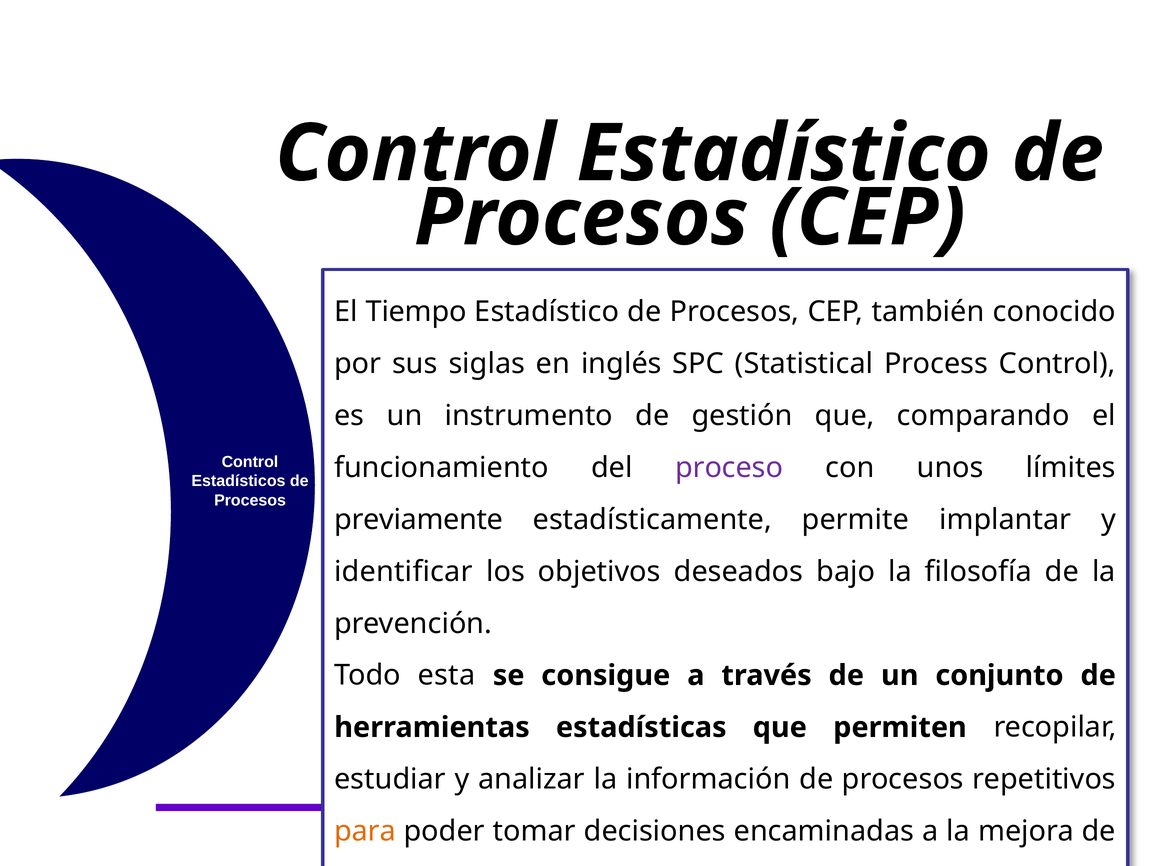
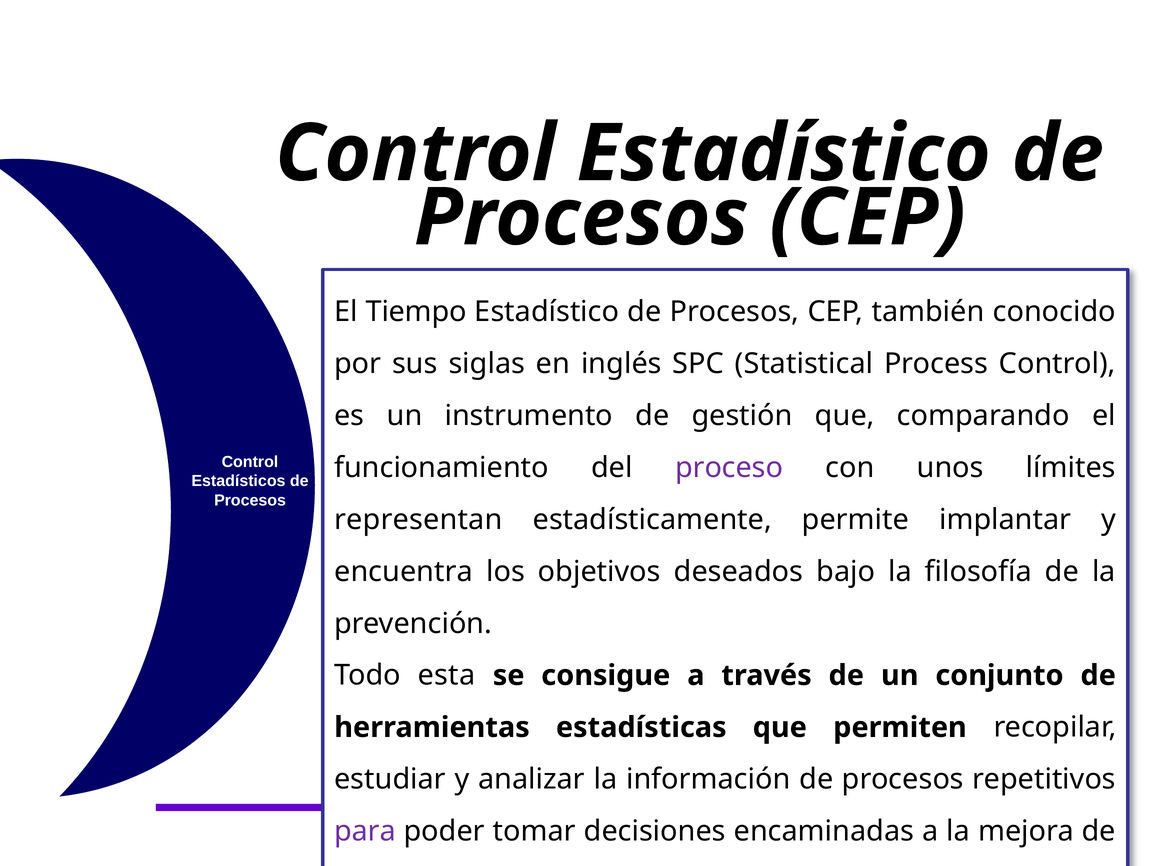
previamente: previamente -> representan
identificar: identificar -> encuentra
para colour: orange -> purple
